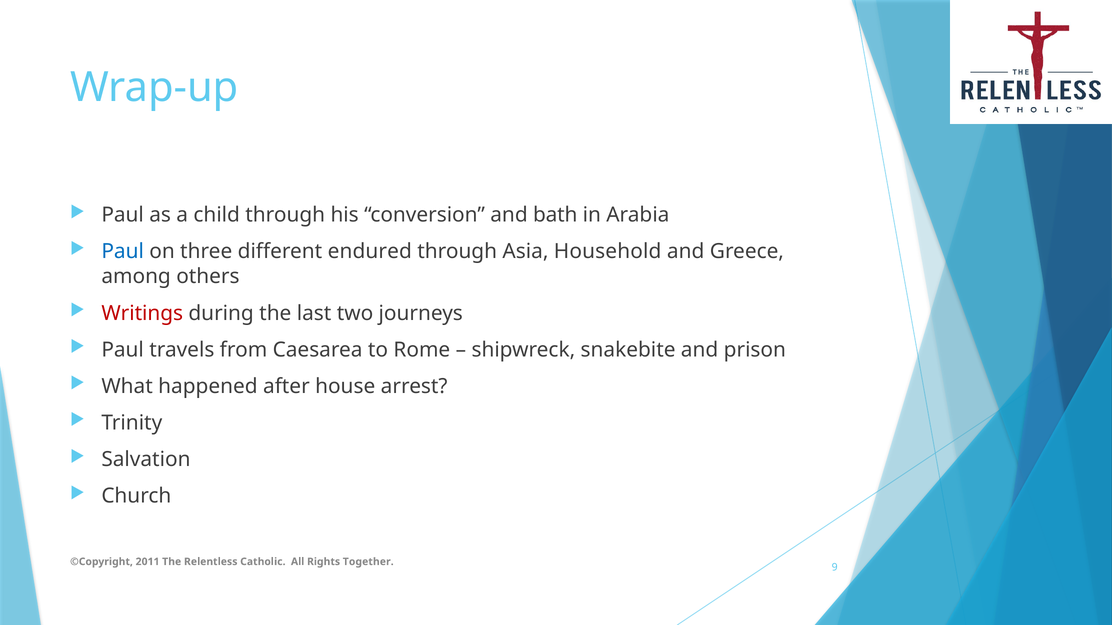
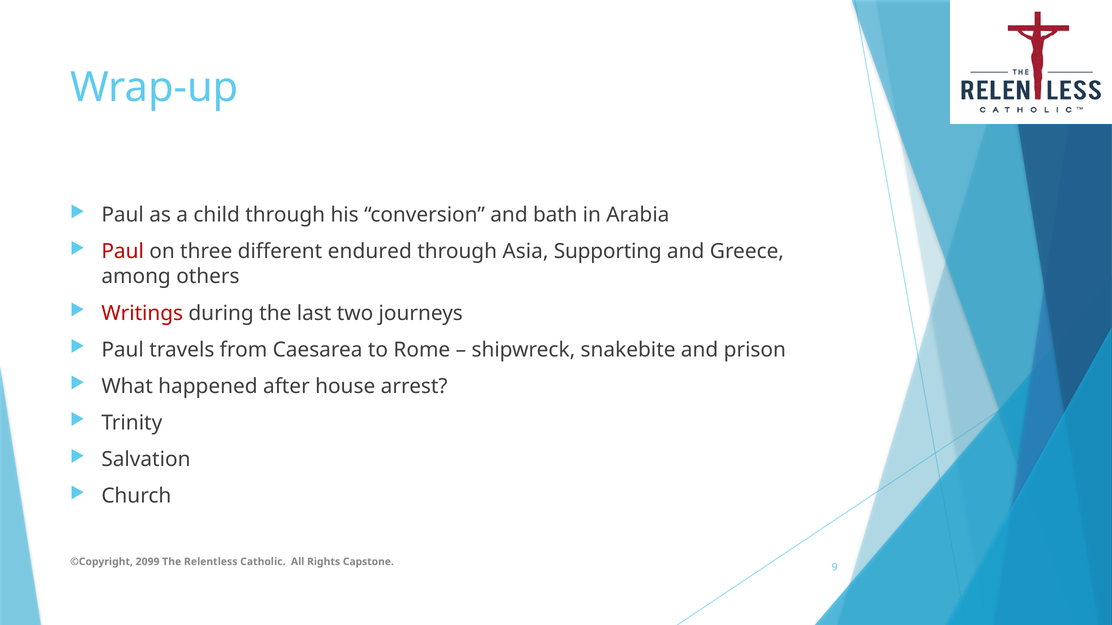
Paul at (123, 252) colour: blue -> red
Household: Household -> Supporting
2011: 2011 -> 2099
Together: Together -> Capstone
